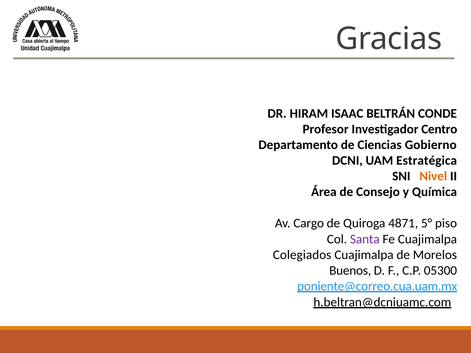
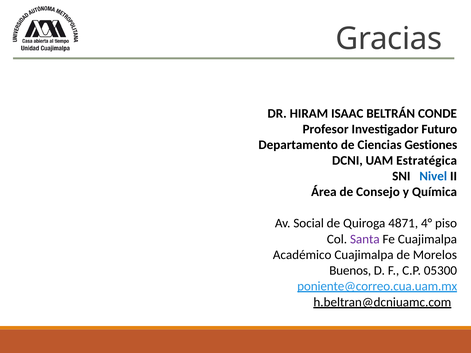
Centro: Centro -> Futuro
Gobierno: Gobierno -> Gestiones
Nivel colour: orange -> blue
Cargo: Cargo -> Social
5°: 5° -> 4°
Colegiados: Colegiados -> Académico
